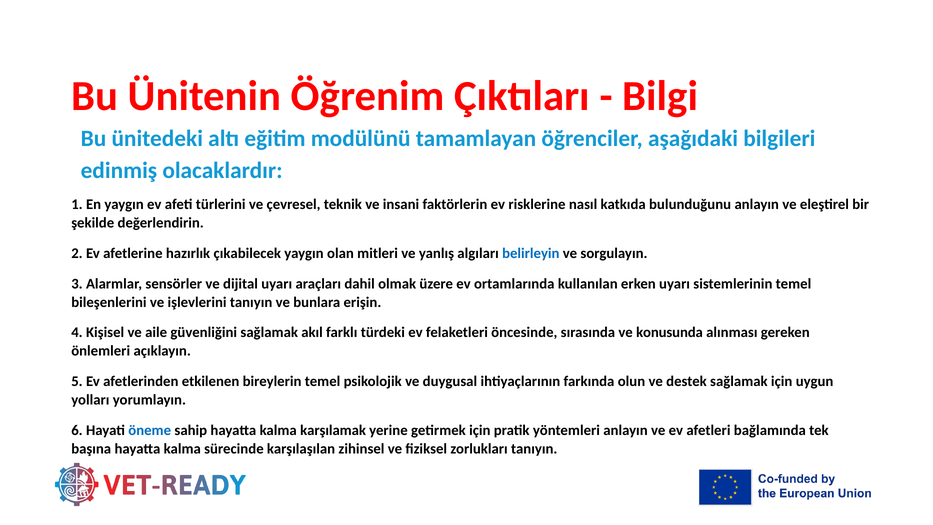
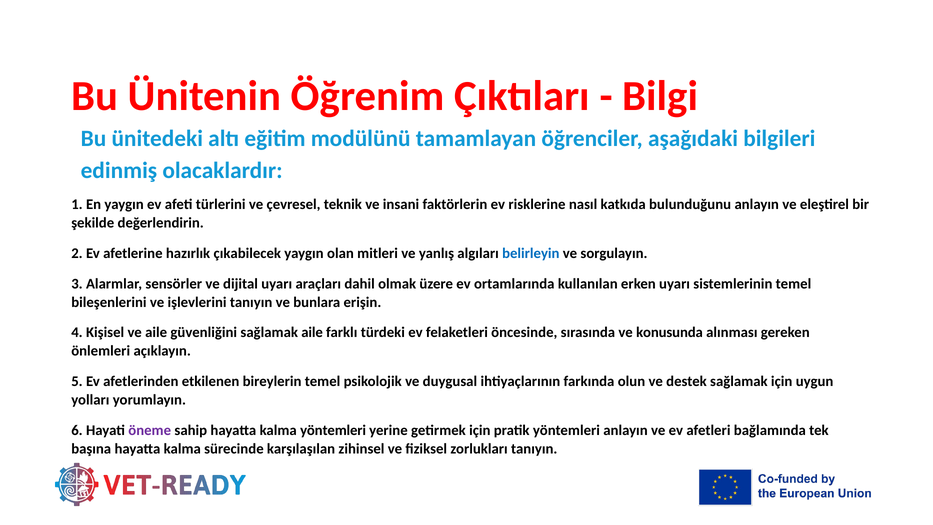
sağlamak akıl: akıl -> aile
öneme colour: blue -> purple
kalma karşılamak: karşılamak -> yöntemleri
